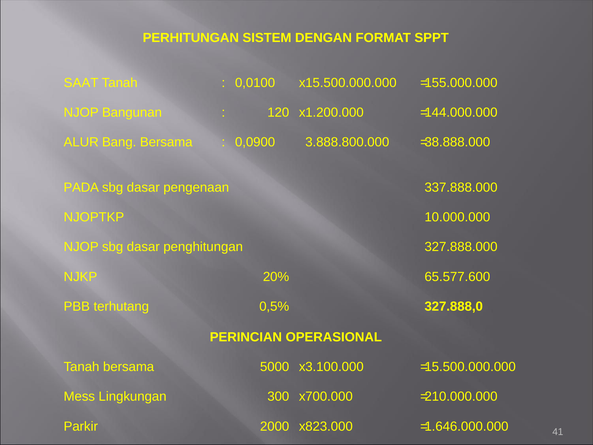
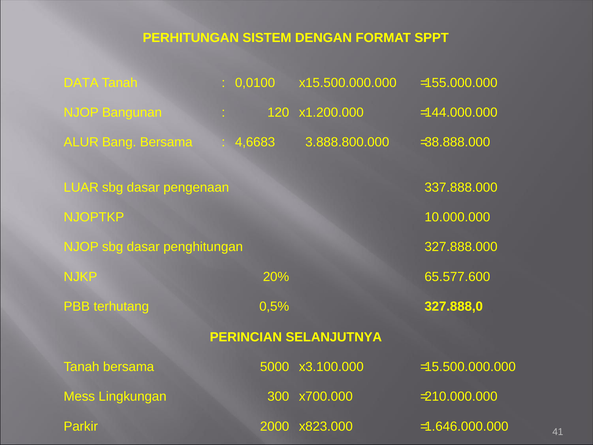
SAAT: SAAT -> DATA
0,0900: 0,0900 -> 4,6683
PADA: PADA -> LUAR
OPERASIONAL: OPERASIONAL -> SELANJUTNYA
